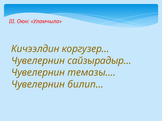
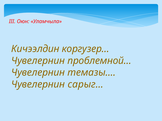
сайзырадыр…: сайзырадыр… -> проблемной…
билип…: билип… -> сарыг…
